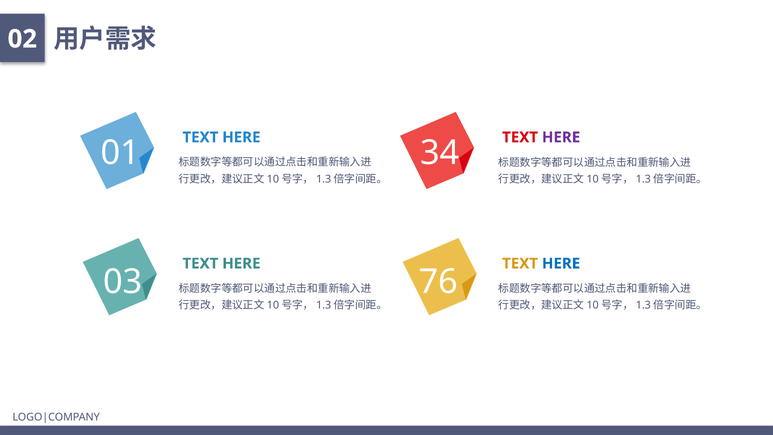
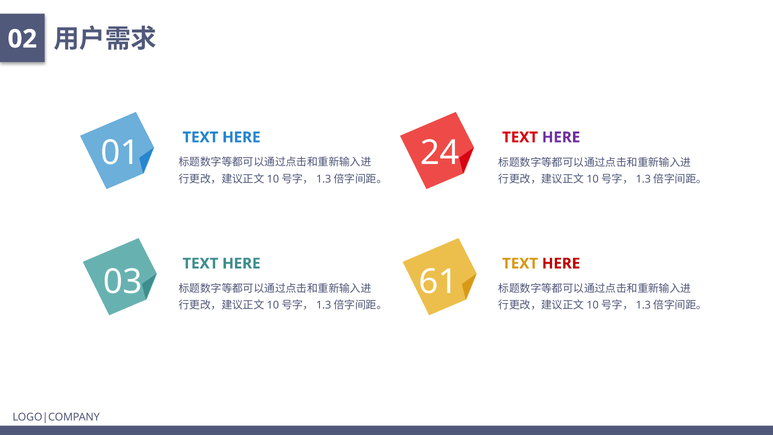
34: 34 -> 24
HERE at (561, 263) colour: blue -> red
76: 76 -> 61
